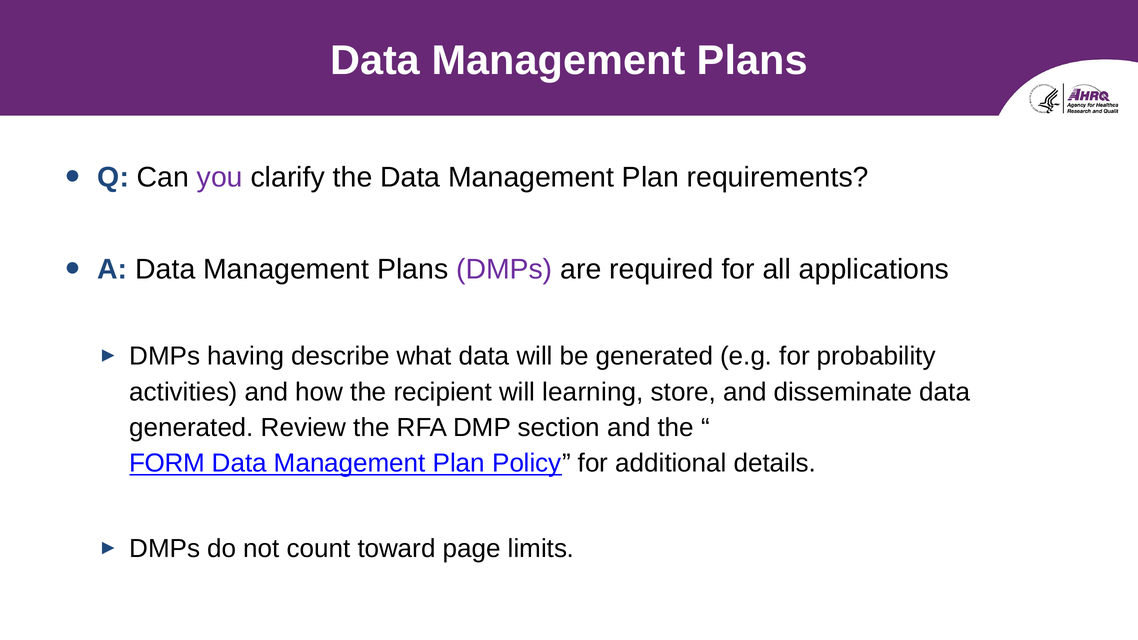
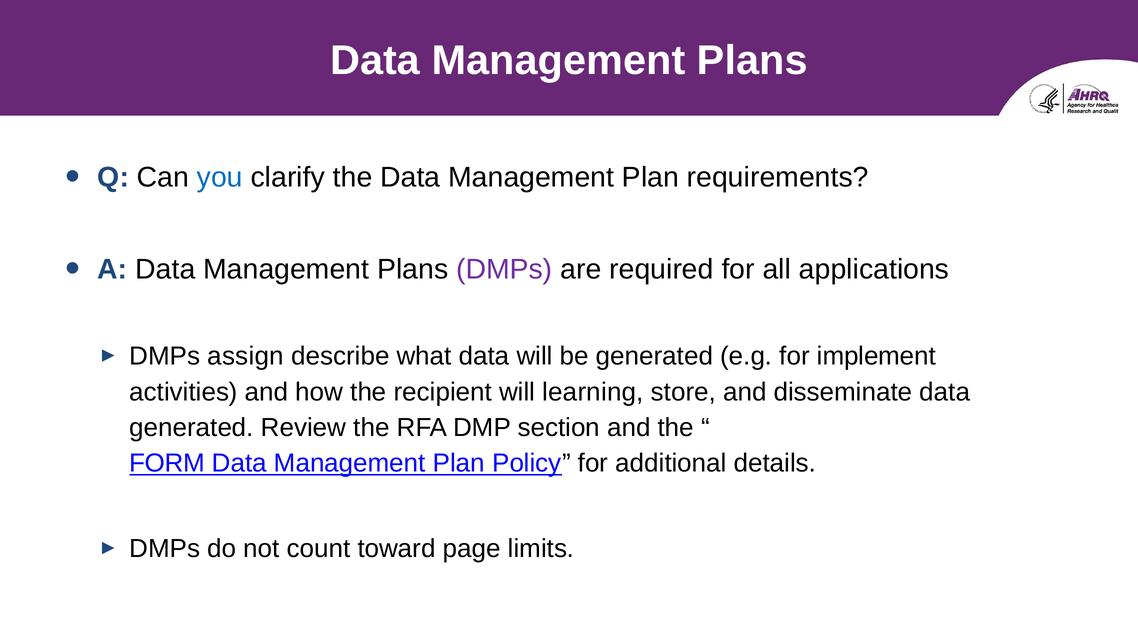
you colour: purple -> blue
having: having -> assign
probability: probability -> implement
